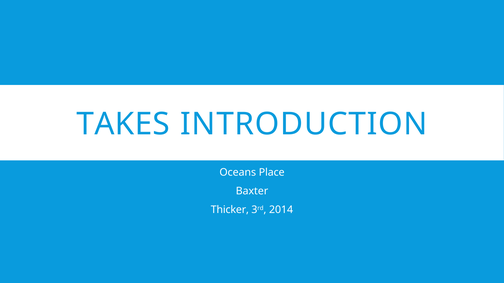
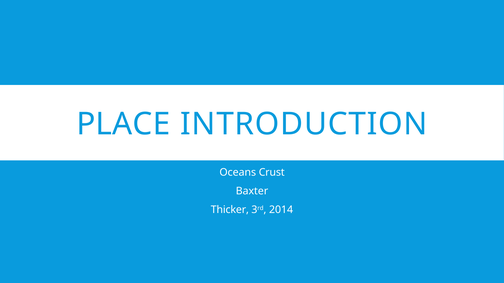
TAKES: TAKES -> PLACE
Place: Place -> Crust
